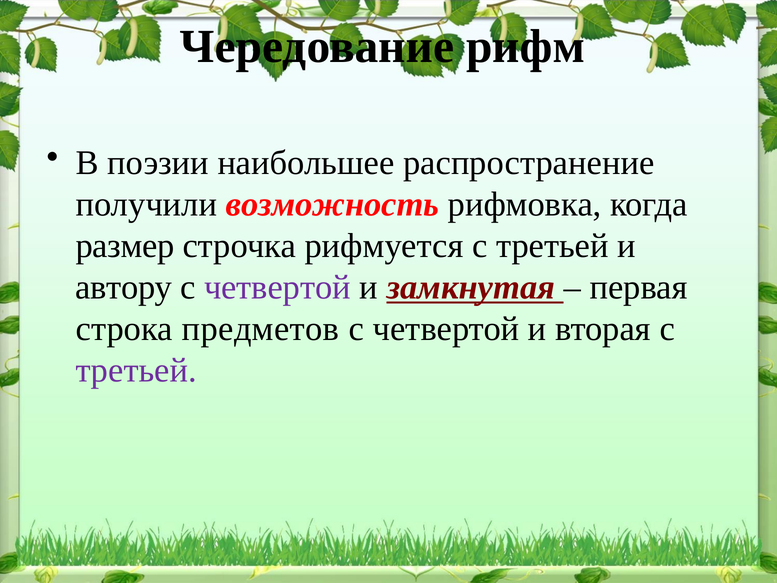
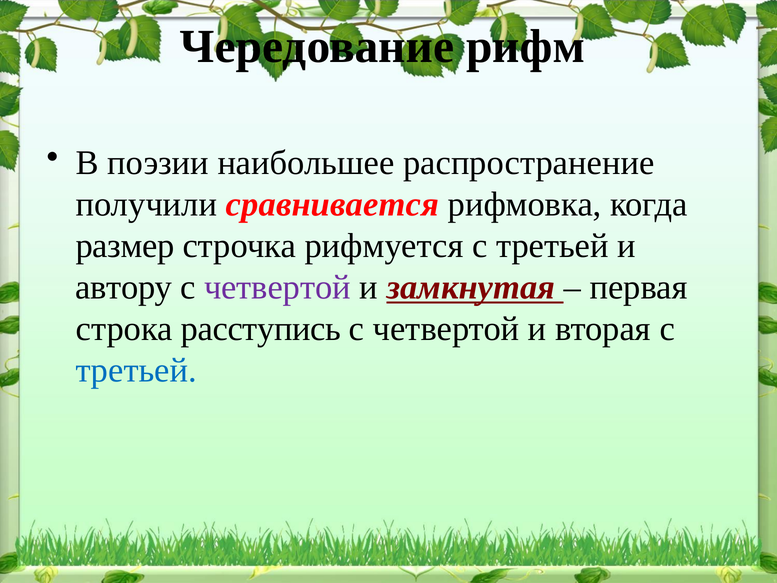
возможность: возможность -> сравнивается
предметов: предметов -> расступись
третьей at (136, 370) colour: purple -> blue
